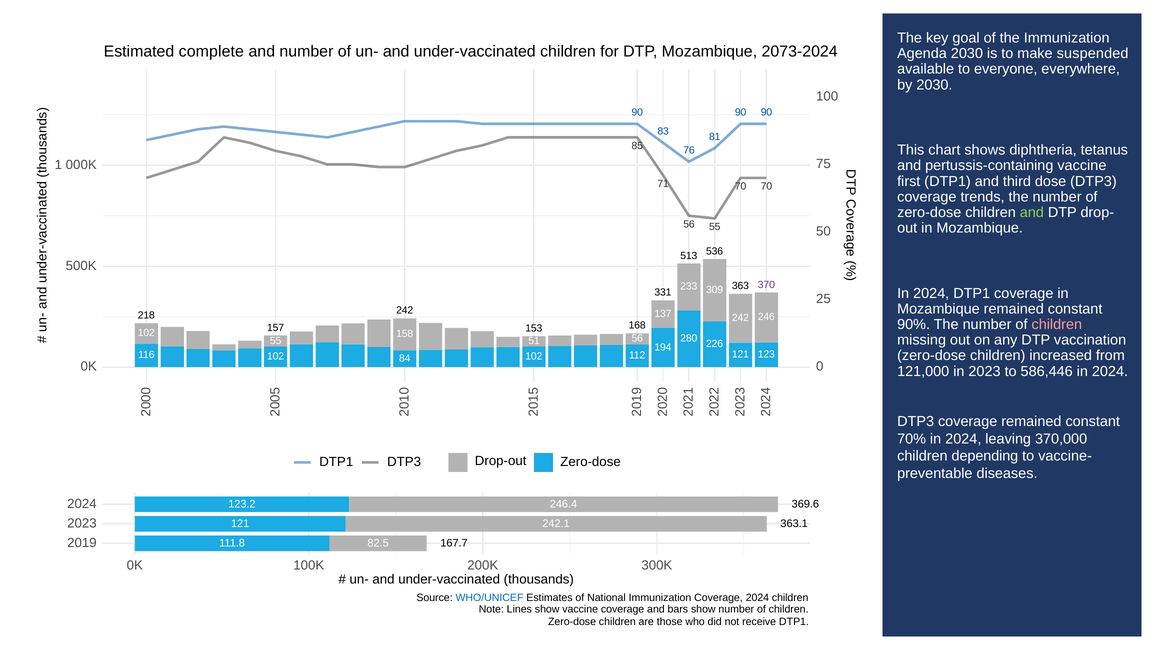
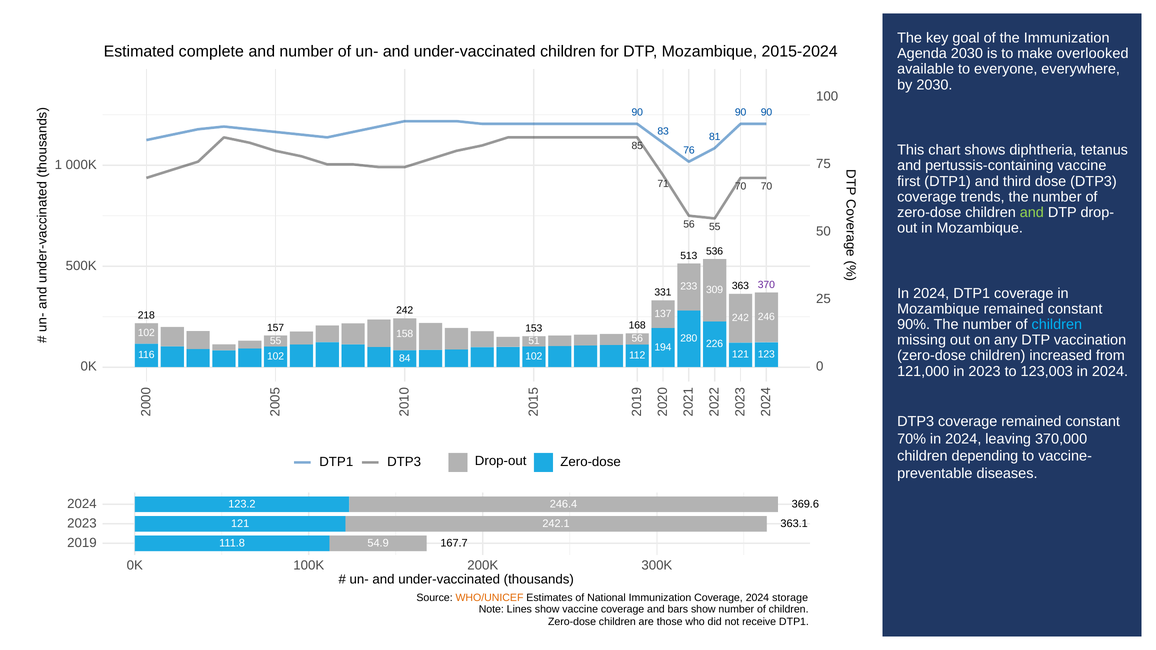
2073-2024: 2073-2024 -> 2015-2024
suspended: suspended -> overlooked
children at (1057, 325) colour: pink -> light blue
586,446: 586,446 -> 123,003
82.5: 82.5 -> 54.9
WHO/UNICEF colour: blue -> orange
2024 children: children -> storage
